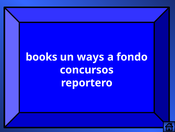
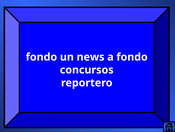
books at (42, 57): books -> fondo
ways: ways -> news
